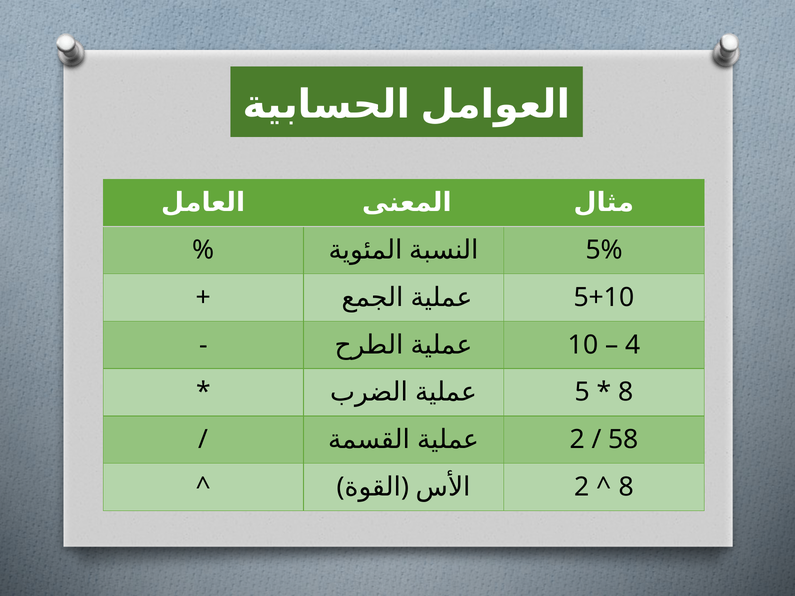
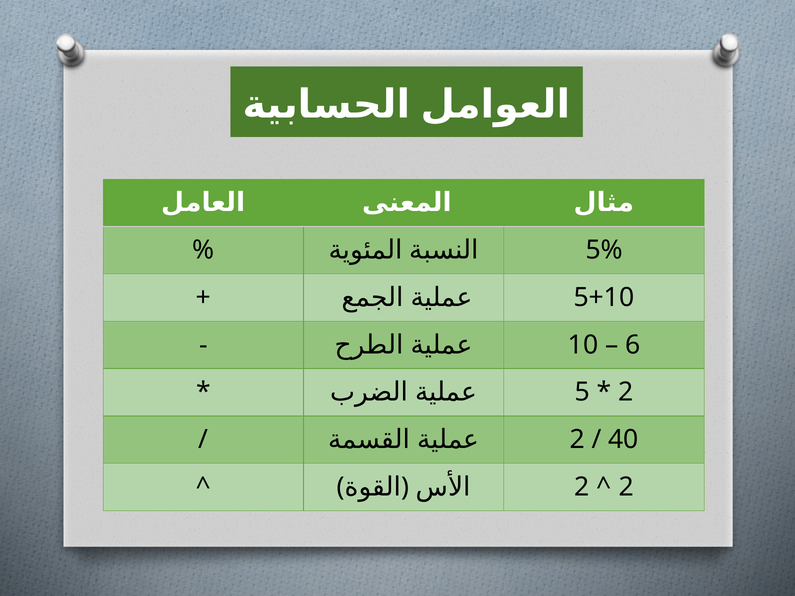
4: 4 -> 6
8 at (626, 392): 8 -> 2
58: 58 -> 40
8 at (626, 487): 8 -> 2
